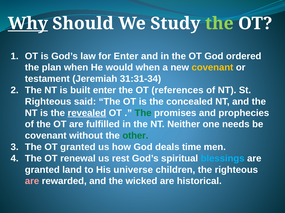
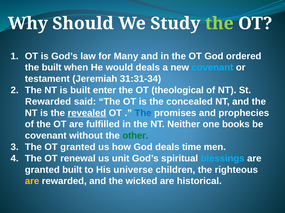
Why underline: present -> none
for Enter: Enter -> Many
the plan: plan -> built
would when: when -> deals
covenant at (212, 68) colour: yellow -> light blue
references: references -> theological
Righteous at (48, 102): Righteous -> Rewarded
The at (143, 113) colour: green -> blue
needs: needs -> books
rest: rest -> unit
granted land: land -> built
are at (32, 182) colour: pink -> yellow
